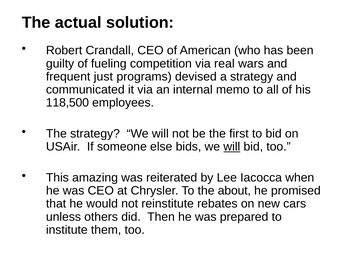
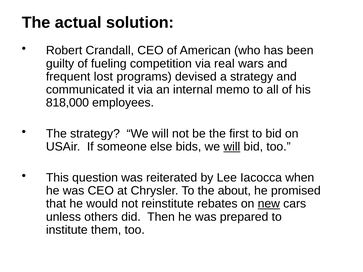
just: just -> lost
118,500: 118,500 -> 818,000
amazing: amazing -> question
new underline: none -> present
